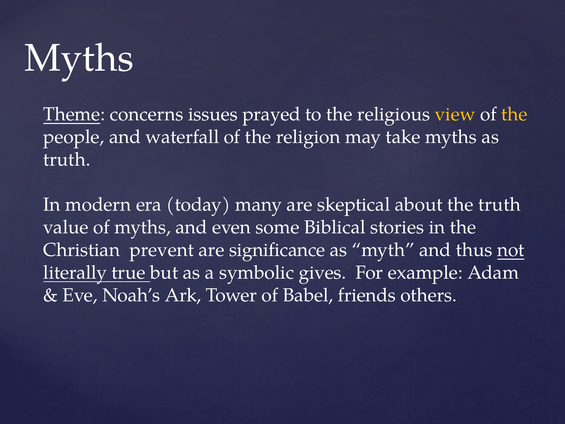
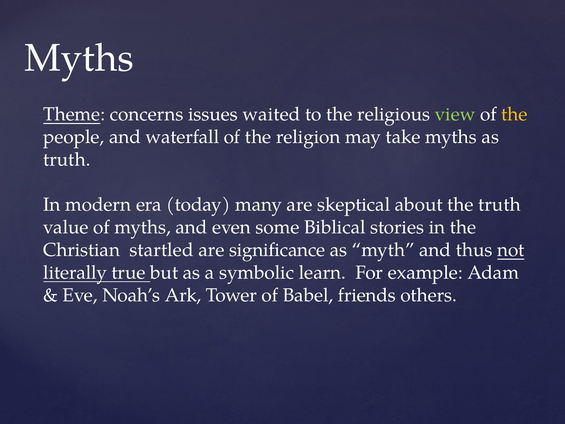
prayed: prayed -> waited
view colour: yellow -> light green
prevent: prevent -> startled
gives: gives -> learn
